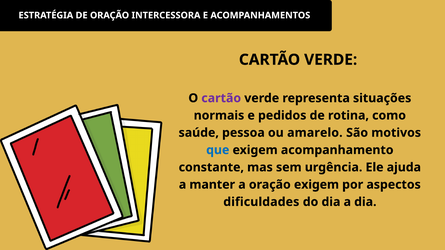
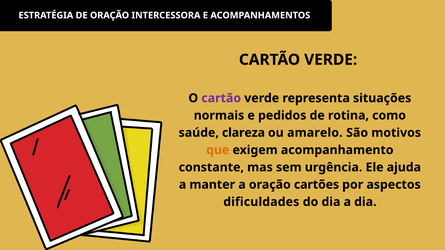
pessoa: pessoa -> clareza
que colour: blue -> orange
oração exigem: exigem -> cartões
